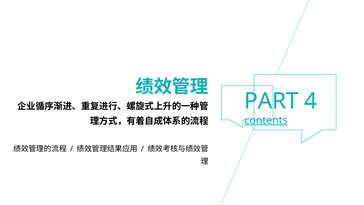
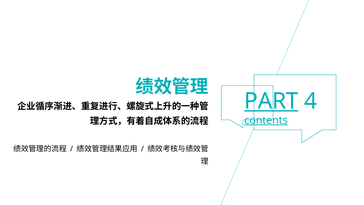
PART underline: none -> present
